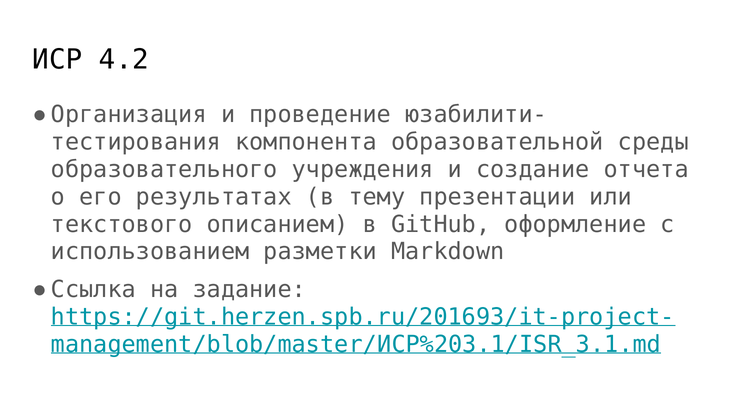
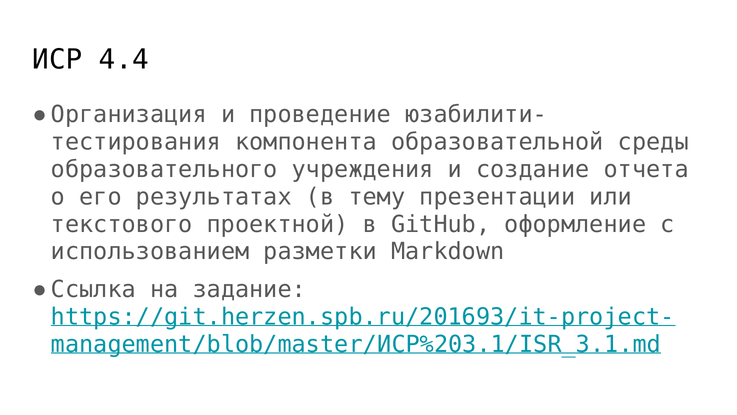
4.2: 4.2 -> 4.4
описанием: описанием -> проектной
